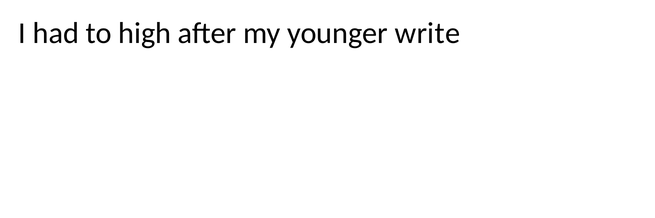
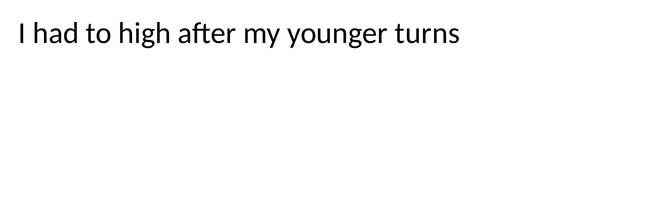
write: write -> turns
